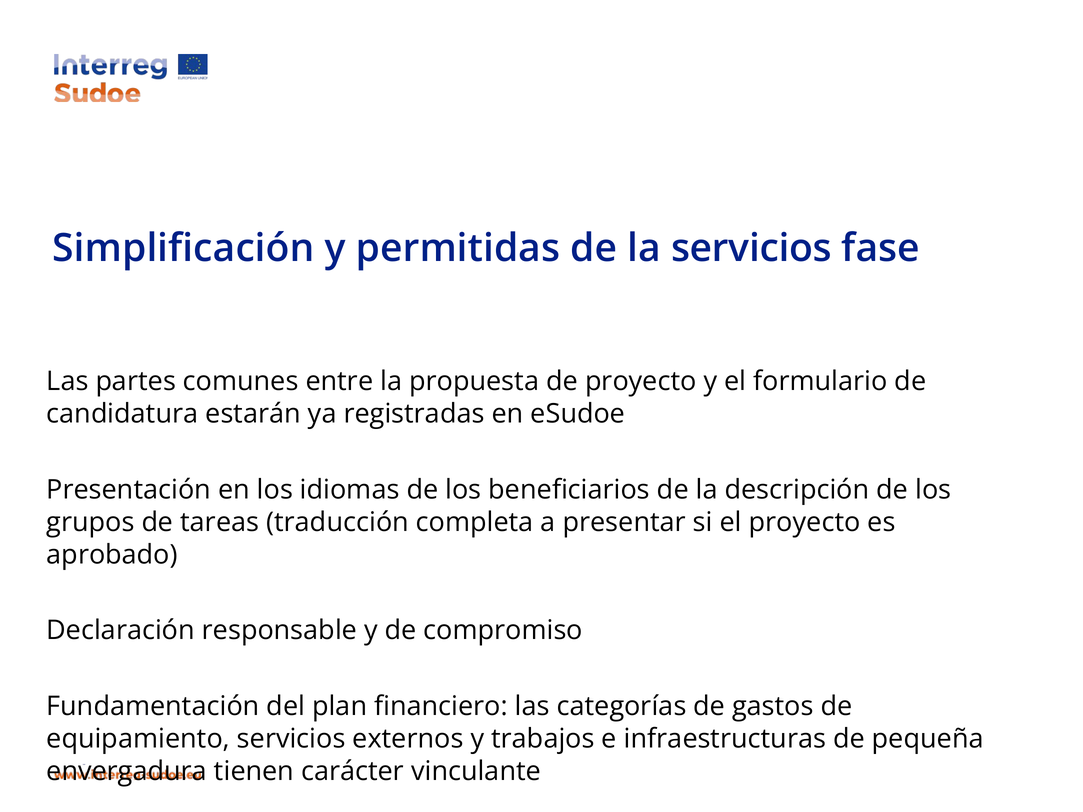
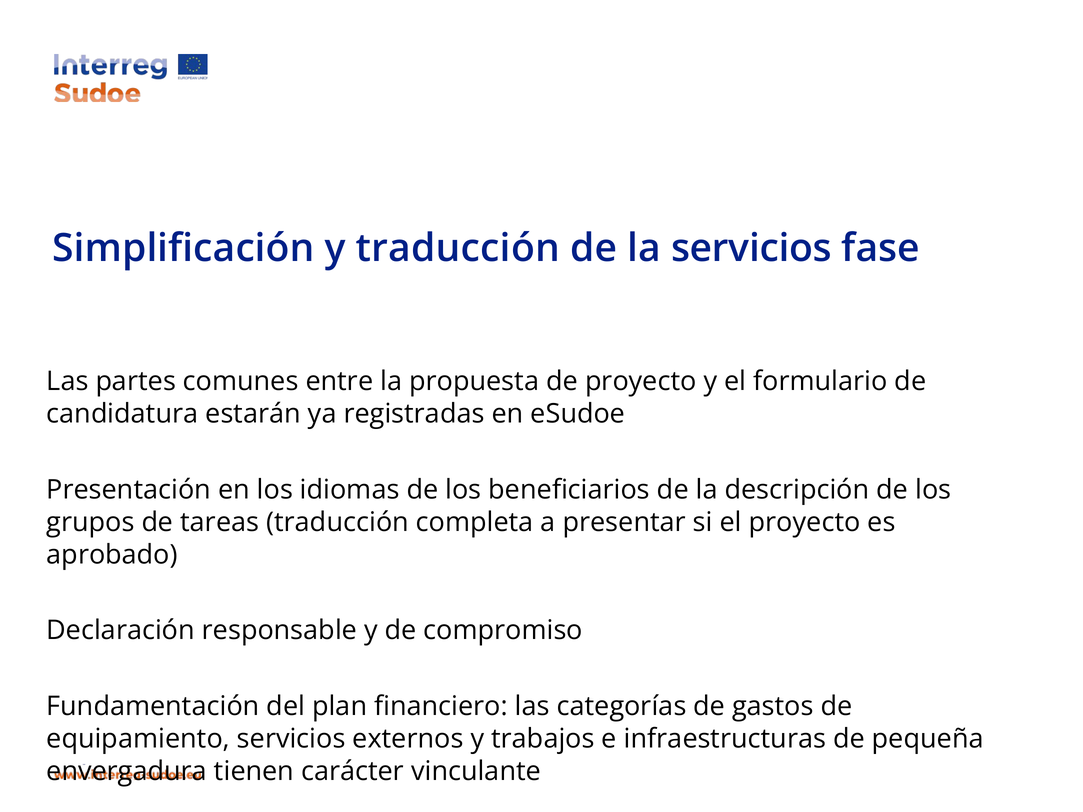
y permitidas: permitidas -> traducción
